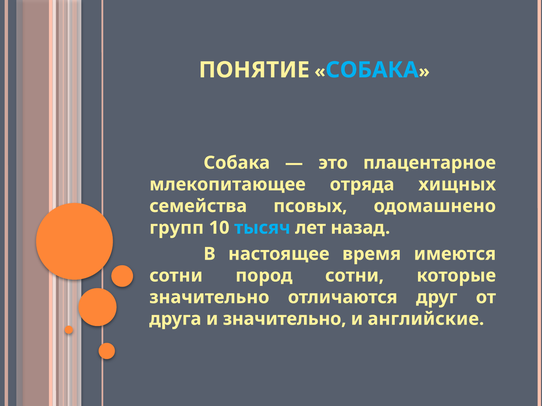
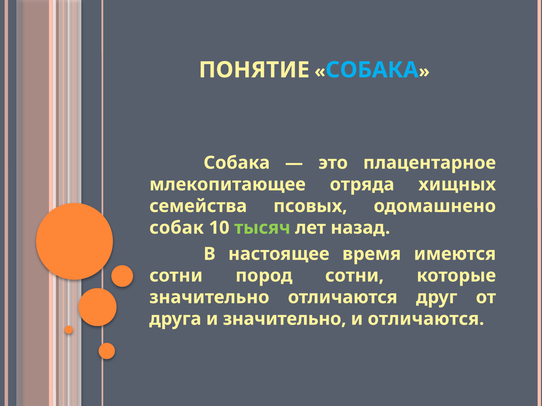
групп: групп -> собак
тысяч colour: light blue -> light green
и английские: английские -> отличаются
